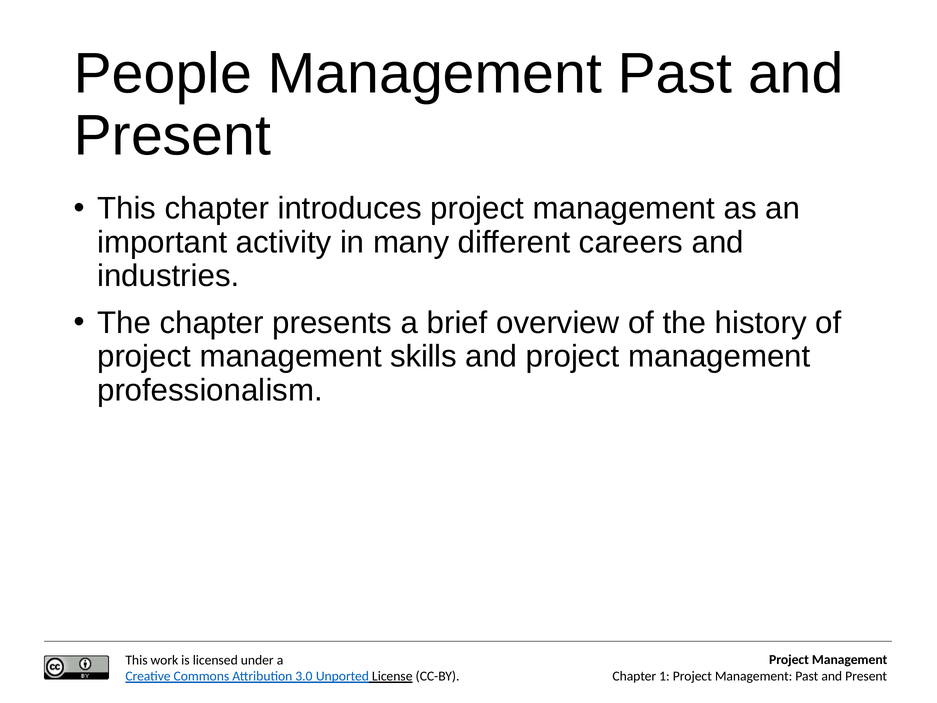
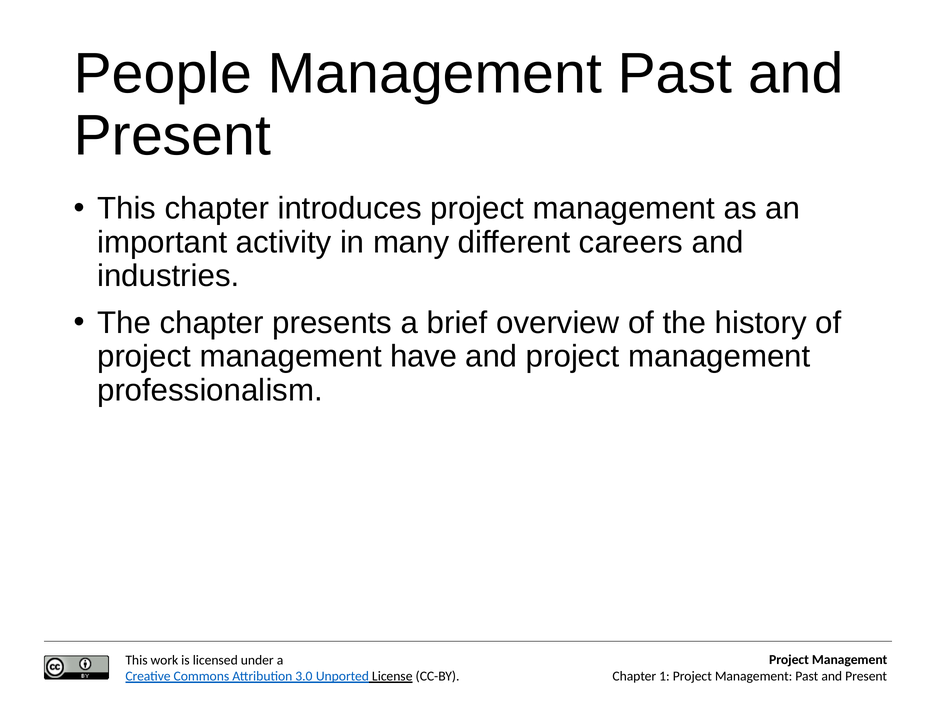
skills: skills -> have
